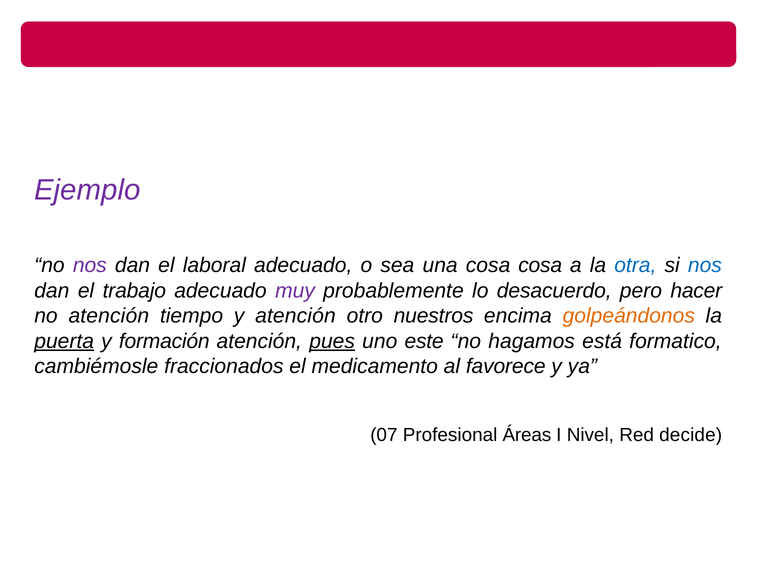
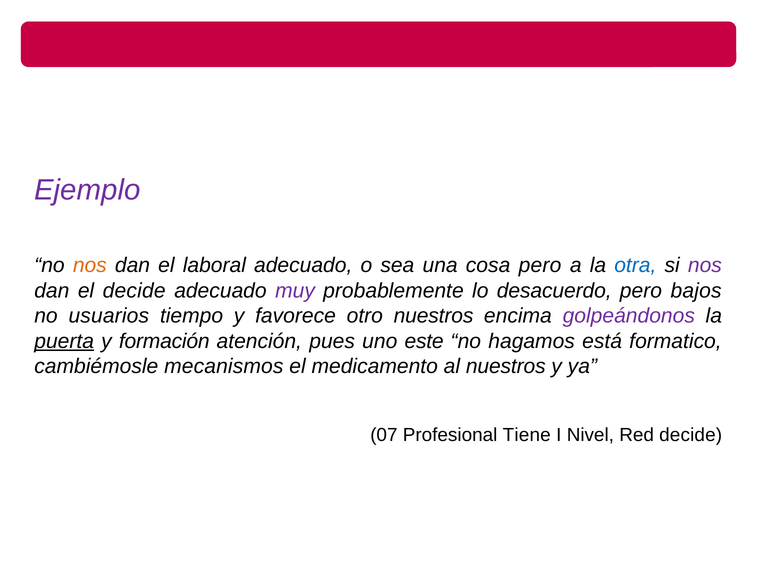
nos at (90, 265) colour: purple -> orange
cosa cosa: cosa -> pero
nos at (705, 265) colour: blue -> purple
el trabajo: trabajo -> decide
hacer: hacer -> bajos
no atención: atención -> usuarios
y atención: atención -> favorece
golpeándonos colour: orange -> purple
pues underline: present -> none
fraccionados: fraccionados -> mecanismos
al favorece: favorece -> nuestros
Áreas: Áreas -> Tiene
